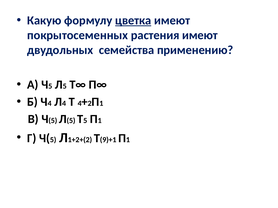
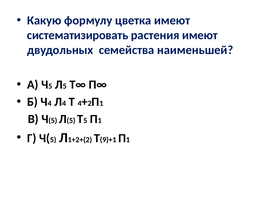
цветка underline: present -> none
покрытосеменных: покрытосеменных -> систематизировать
применению: применению -> наименьшей
